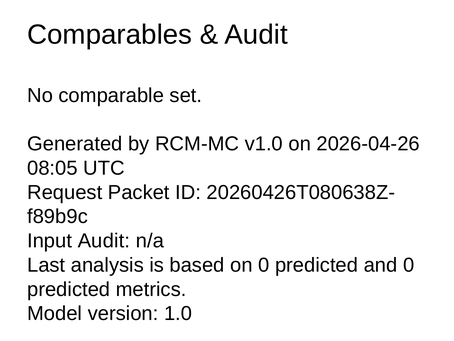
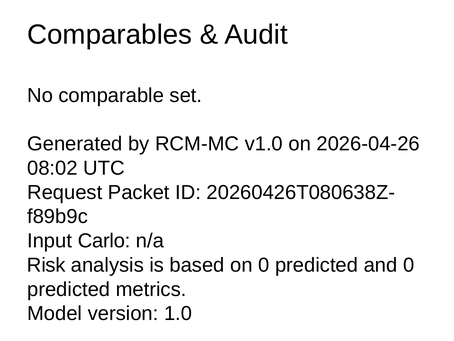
08:05: 08:05 -> 08:02
Input Audit: Audit -> Carlo
Last: Last -> Risk
